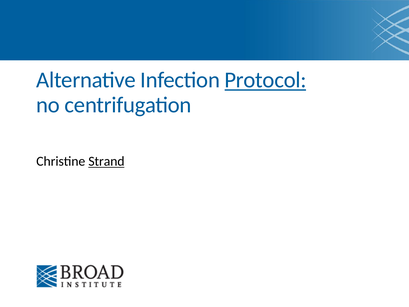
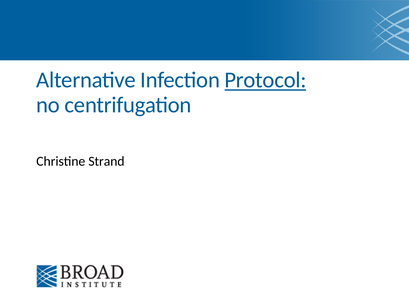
Strand underline: present -> none
